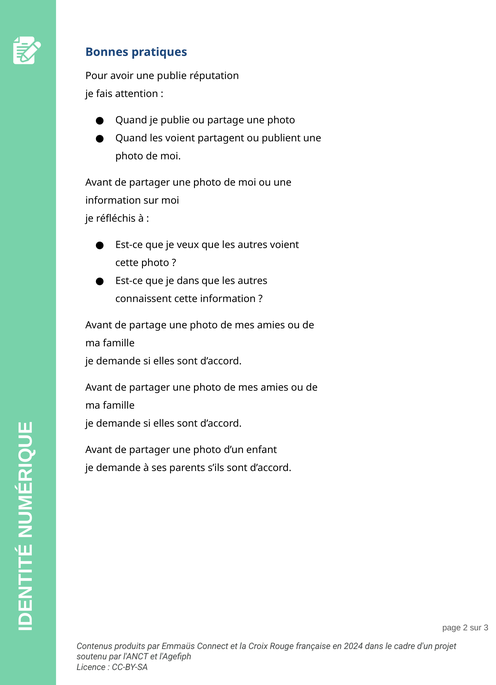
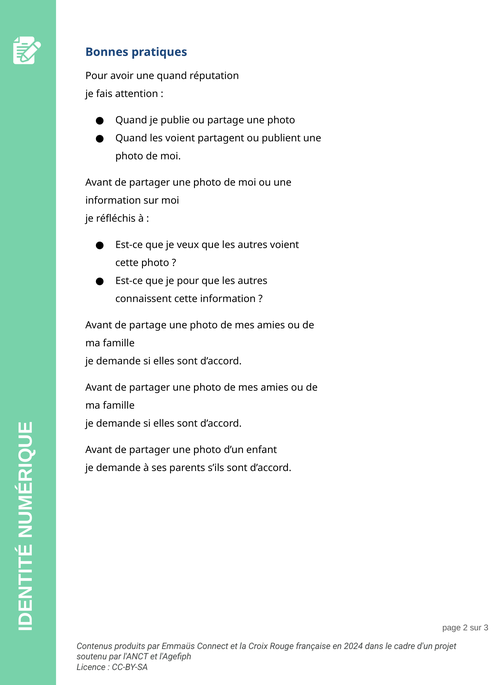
une publie: publie -> quand
je dans: dans -> pour
